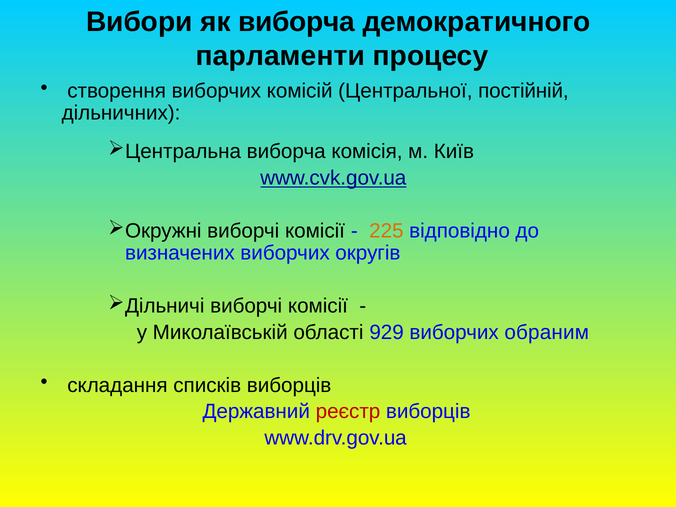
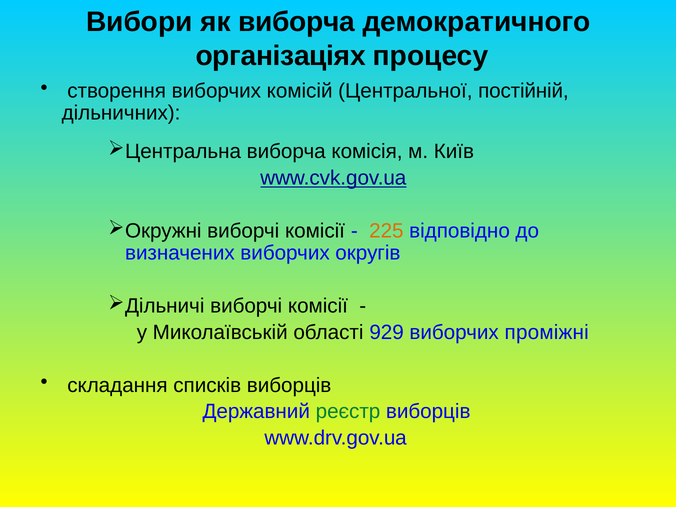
парламенти: парламенти -> організаціях
обраним: обраним -> проміжні
реєстр colour: red -> green
